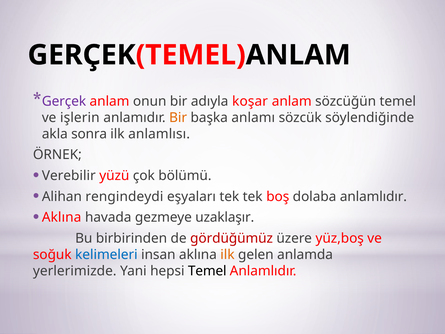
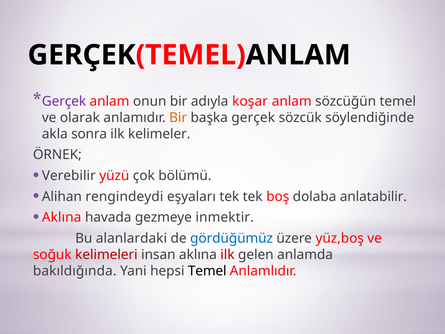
işlerin: işlerin -> olarak
başka anlamı: anlamı -> gerçek
anlamlısı: anlamlısı -> kelimeler
dolaba anlamlıdır: anlamlıdır -> anlatabilir
uzaklaşır: uzaklaşır -> inmektir
birbirinden: birbirinden -> alanlardaki
gördüğümüz colour: red -> blue
kelimeleri colour: blue -> red
ilk at (227, 254) colour: orange -> red
yerlerimizde: yerlerimizde -> bakıldığında
